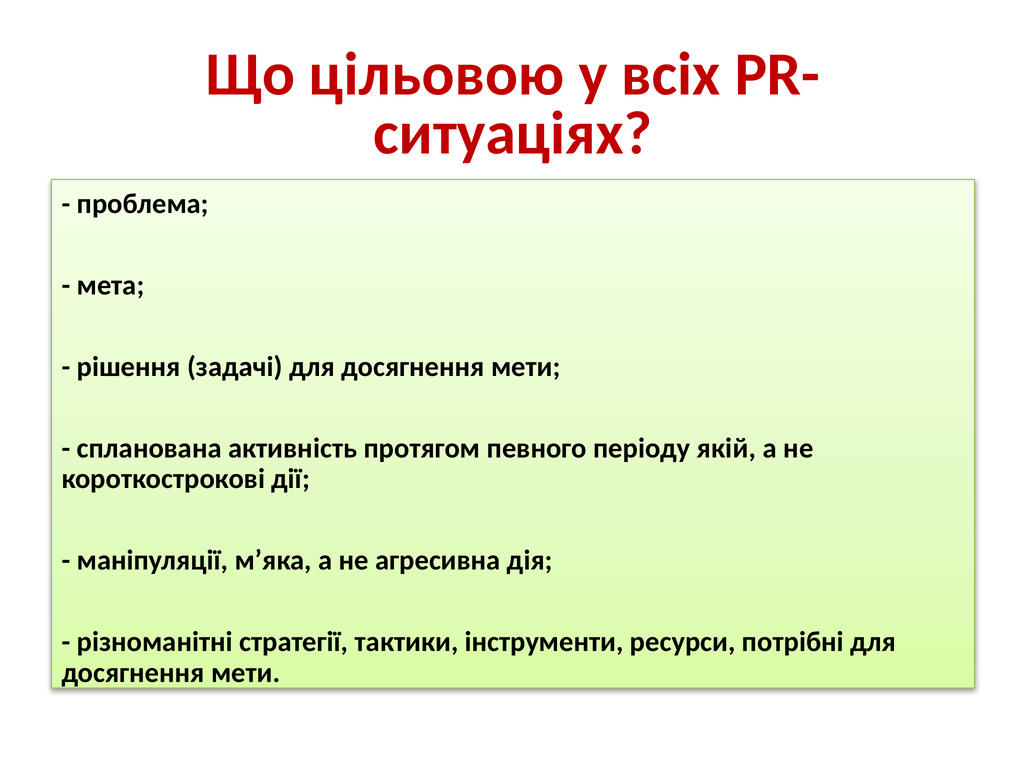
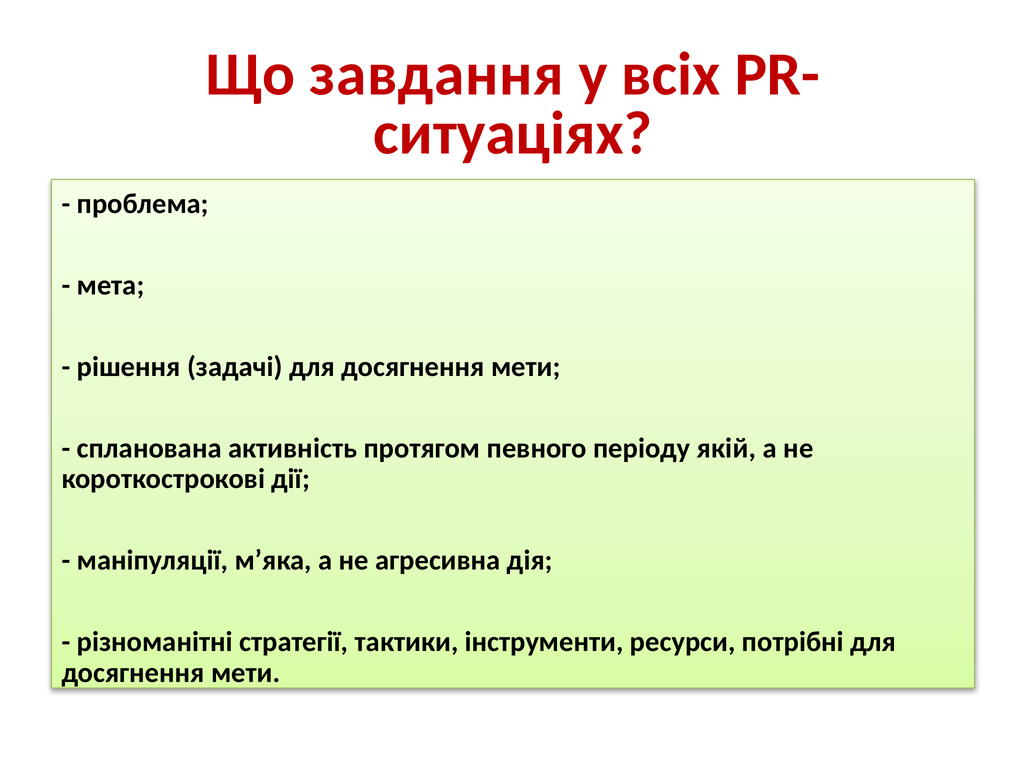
цільовою: цільовою -> завдання
